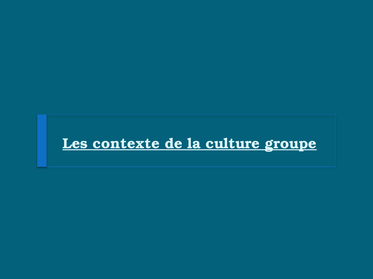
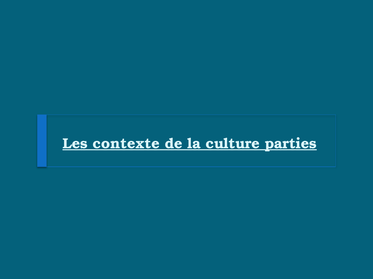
groupe: groupe -> parties
